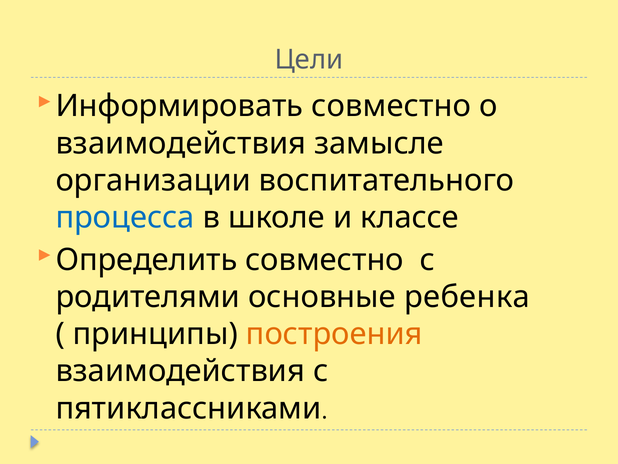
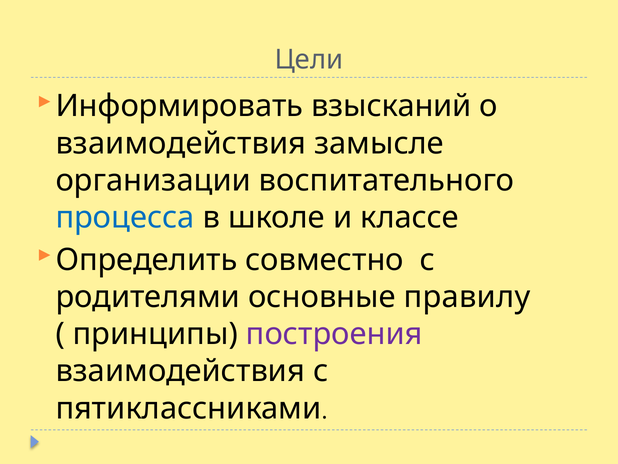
Информировать совместно: совместно -> взысканий
ребенка: ребенка -> правилу
построения colour: orange -> purple
